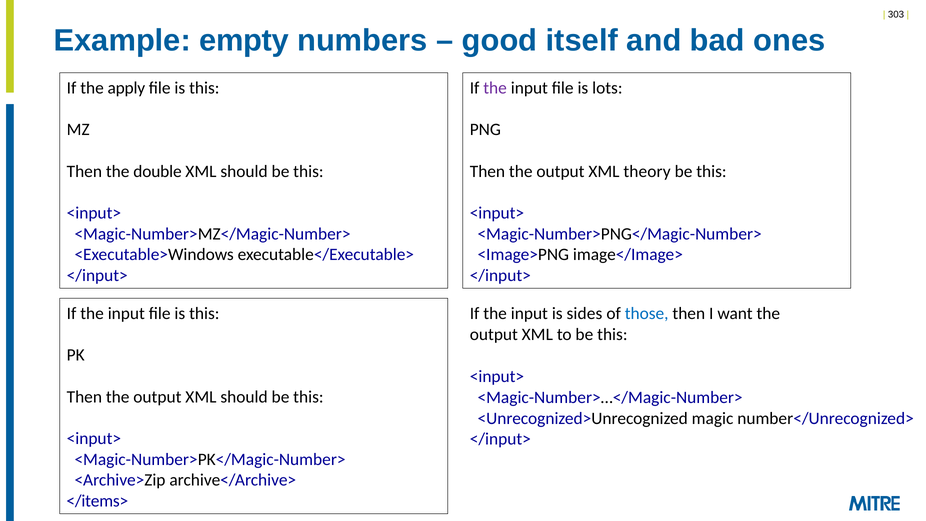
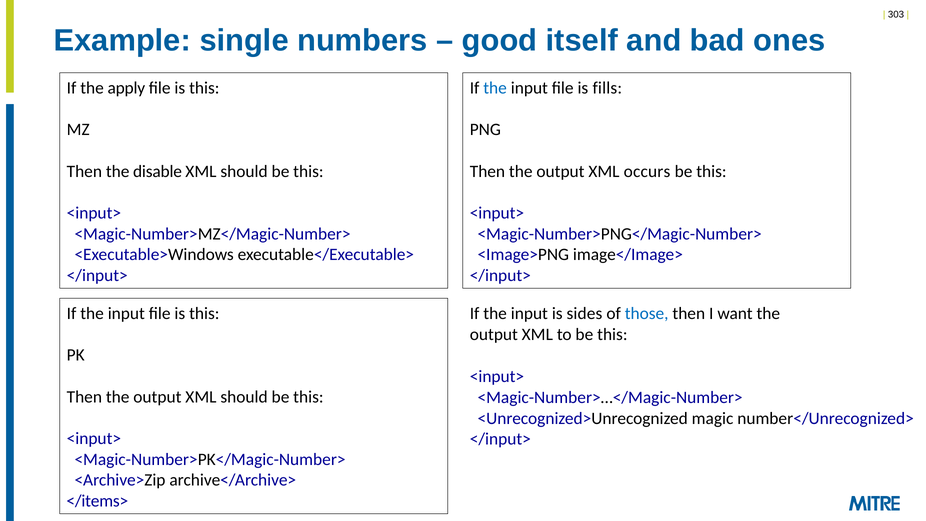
empty: empty -> single
the at (495, 88) colour: purple -> blue
lots: lots -> fills
double: double -> disable
theory: theory -> occurs
